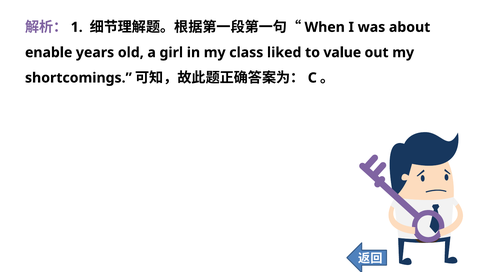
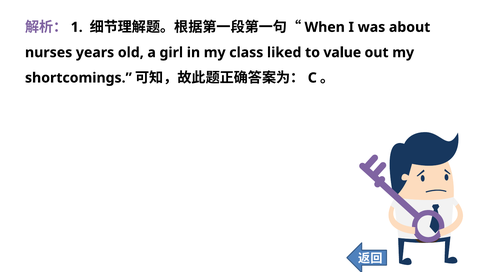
enable: enable -> nurses
